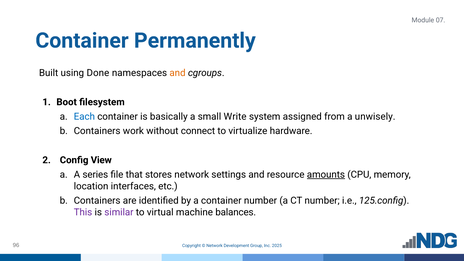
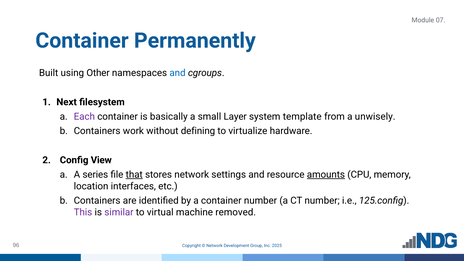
Done: Done -> Other
and at (178, 73) colour: orange -> blue
Boot: Boot -> Next
Each colour: blue -> purple
Write: Write -> Layer
assigned: assigned -> template
connect: connect -> defining
that underline: none -> present
balances: balances -> removed
